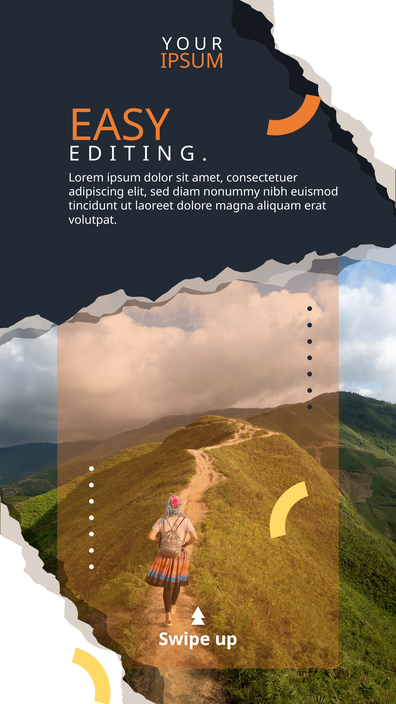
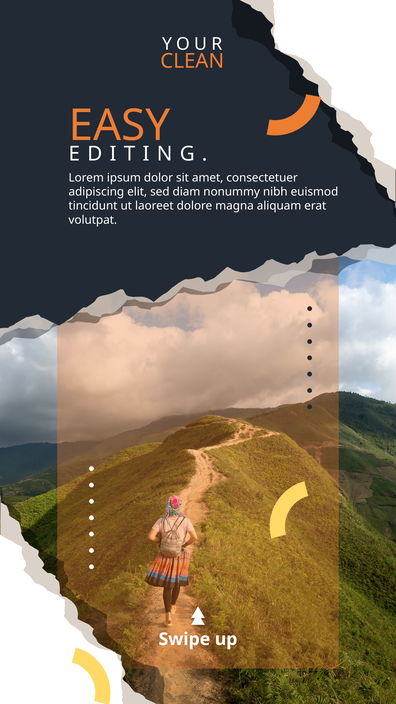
IPSUM at (192, 61): IPSUM -> CLEAN
